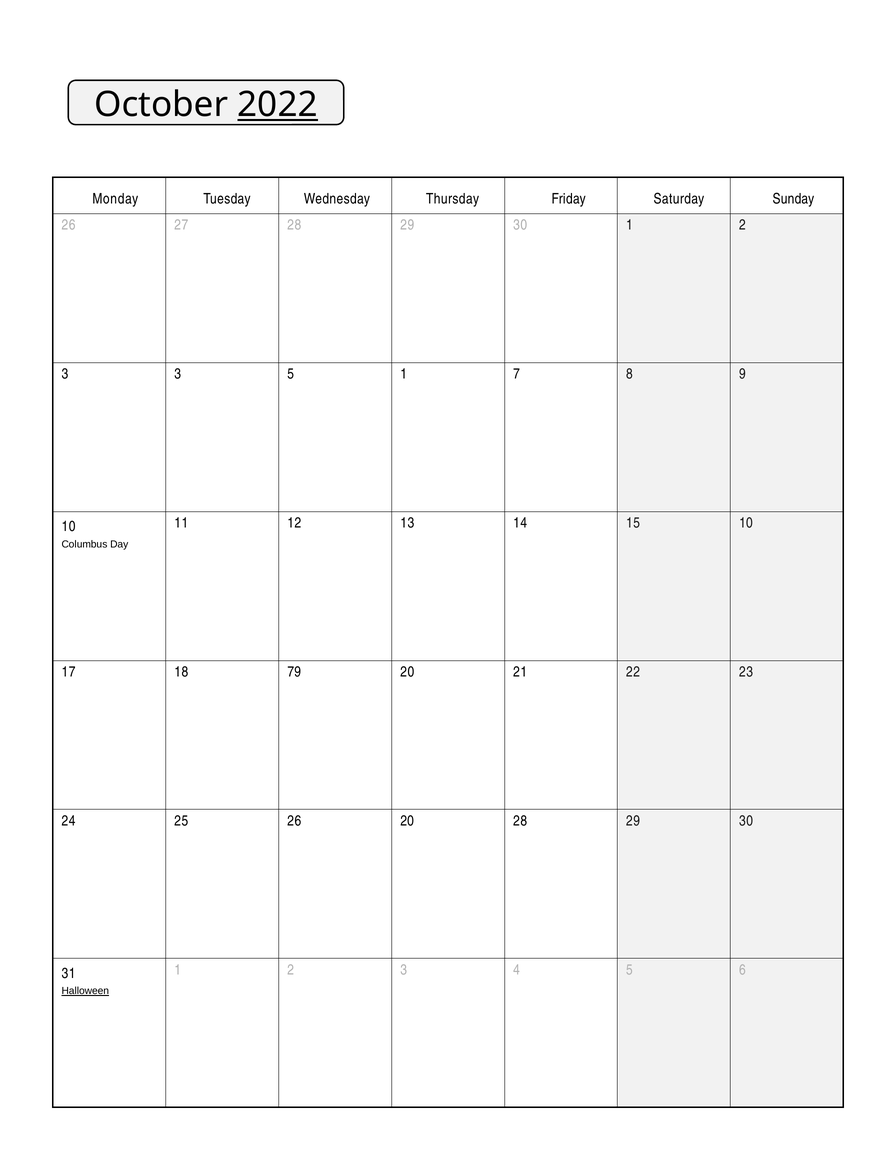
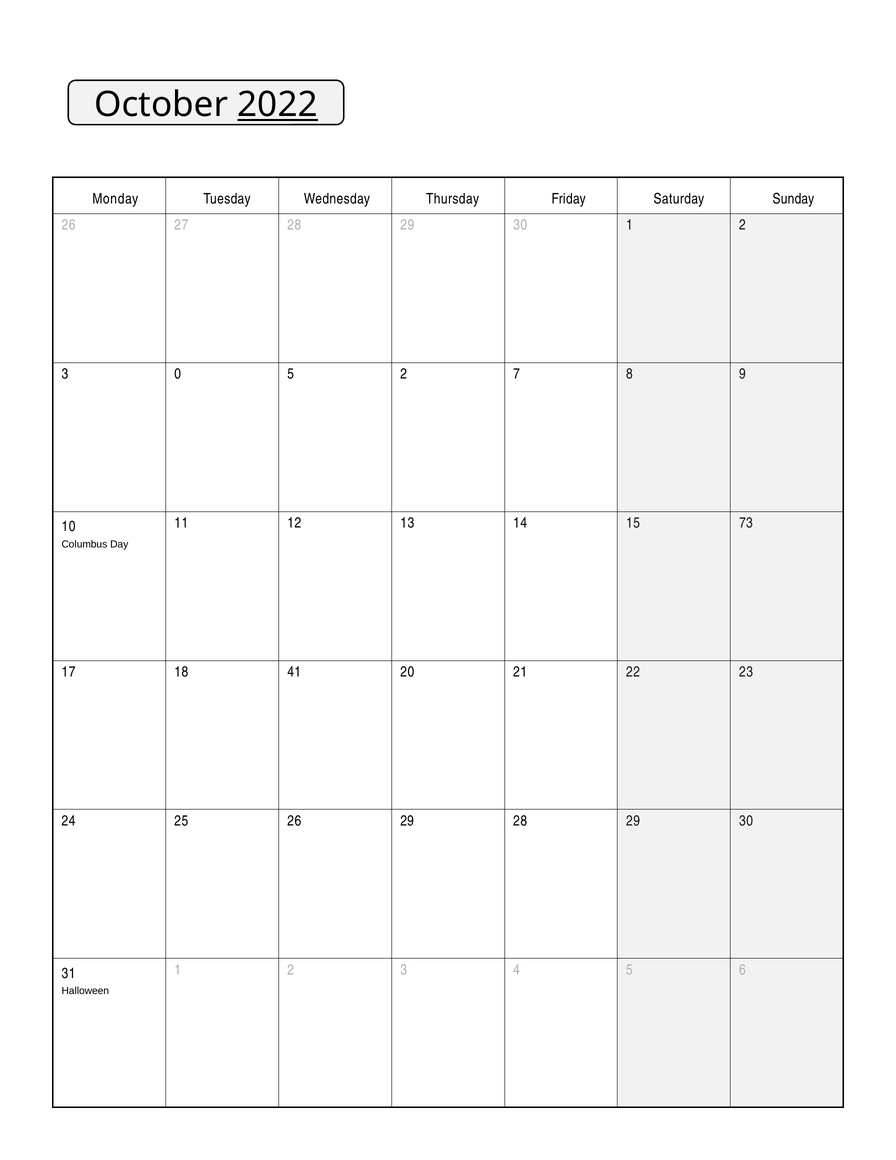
3 3: 3 -> 0
5 1: 1 -> 2
15 10: 10 -> 73
79: 79 -> 41
26 20: 20 -> 29
Halloween underline: present -> none
